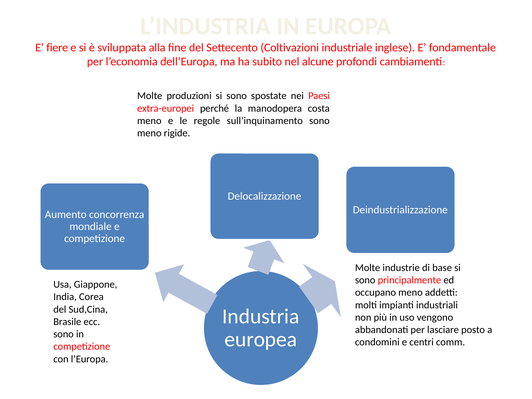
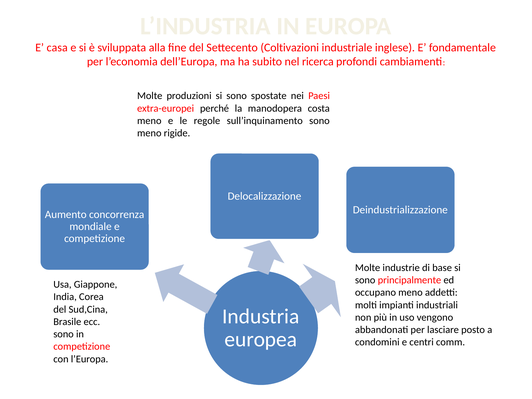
fiere: fiere -> casa
alcune: alcune -> ricerca
